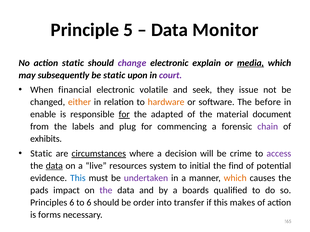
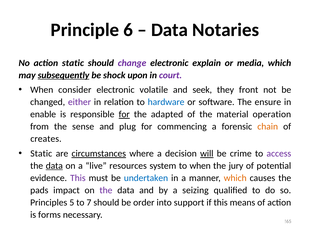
5: 5 -> 6
Monitor: Monitor -> Notaries
media underline: present -> none
subsequently underline: none -> present
be static: static -> shock
financial: financial -> consider
issue: issue -> front
either colour: orange -> purple
hardware colour: orange -> blue
before: before -> ensure
document: document -> operation
labels: labels -> sense
chain colour: purple -> orange
exhibits: exhibits -> creates
will underline: none -> present
to initial: initial -> when
find: find -> jury
This at (78, 178) colour: blue -> purple
undertaken colour: purple -> blue
boards: boards -> seizing
Principles 6: 6 -> 5
to 6: 6 -> 7
transfer: transfer -> support
makes: makes -> means
